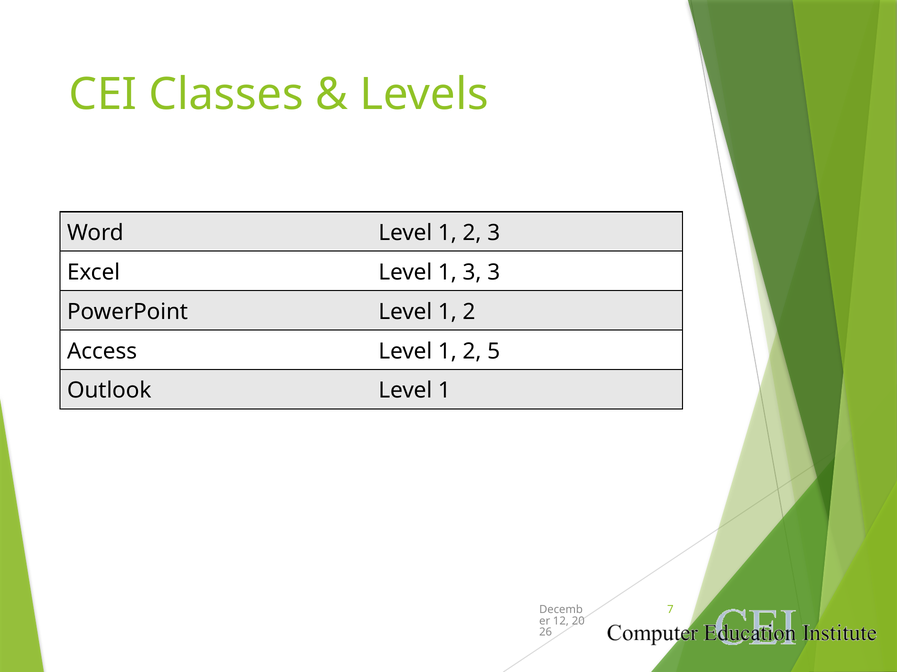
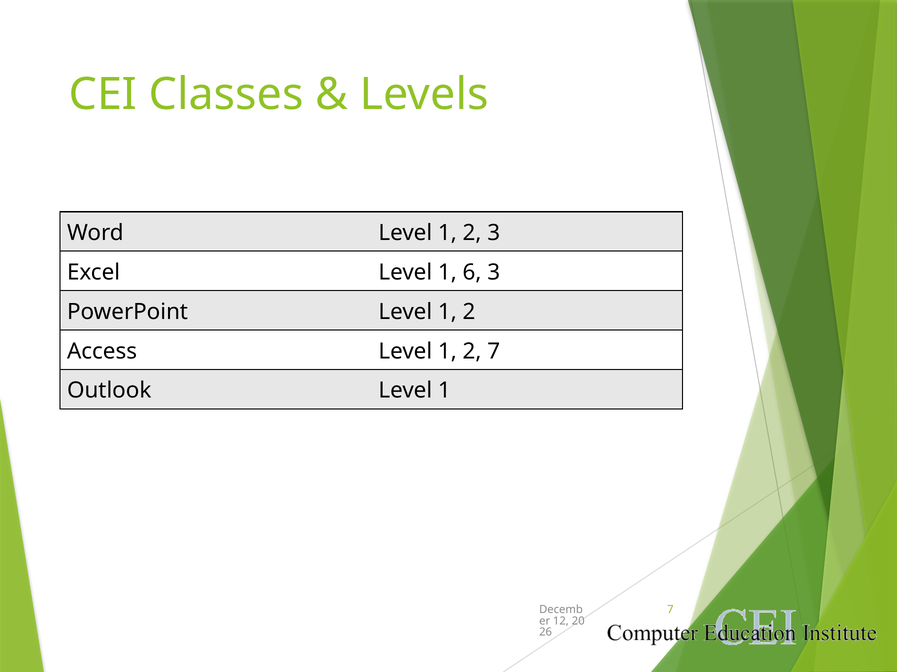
1 3: 3 -> 6
2 5: 5 -> 7
